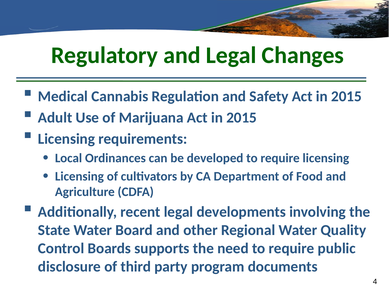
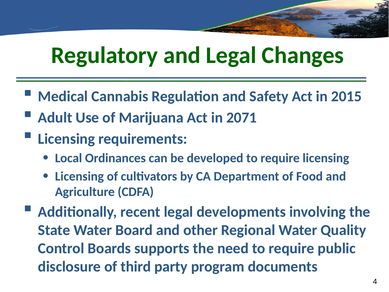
Marijuana Act in 2015: 2015 -> 2071
